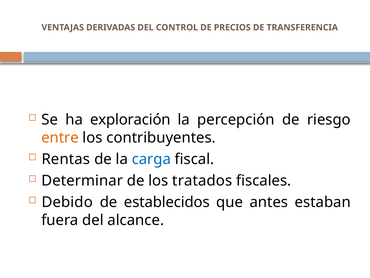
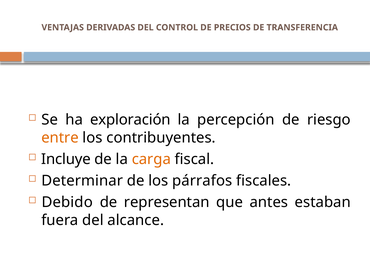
Rentas: Rentas -> Incluye
carga colour: blue -> orange
tratados: tratados -> párrafos
establecidos: establecidos -> representan
